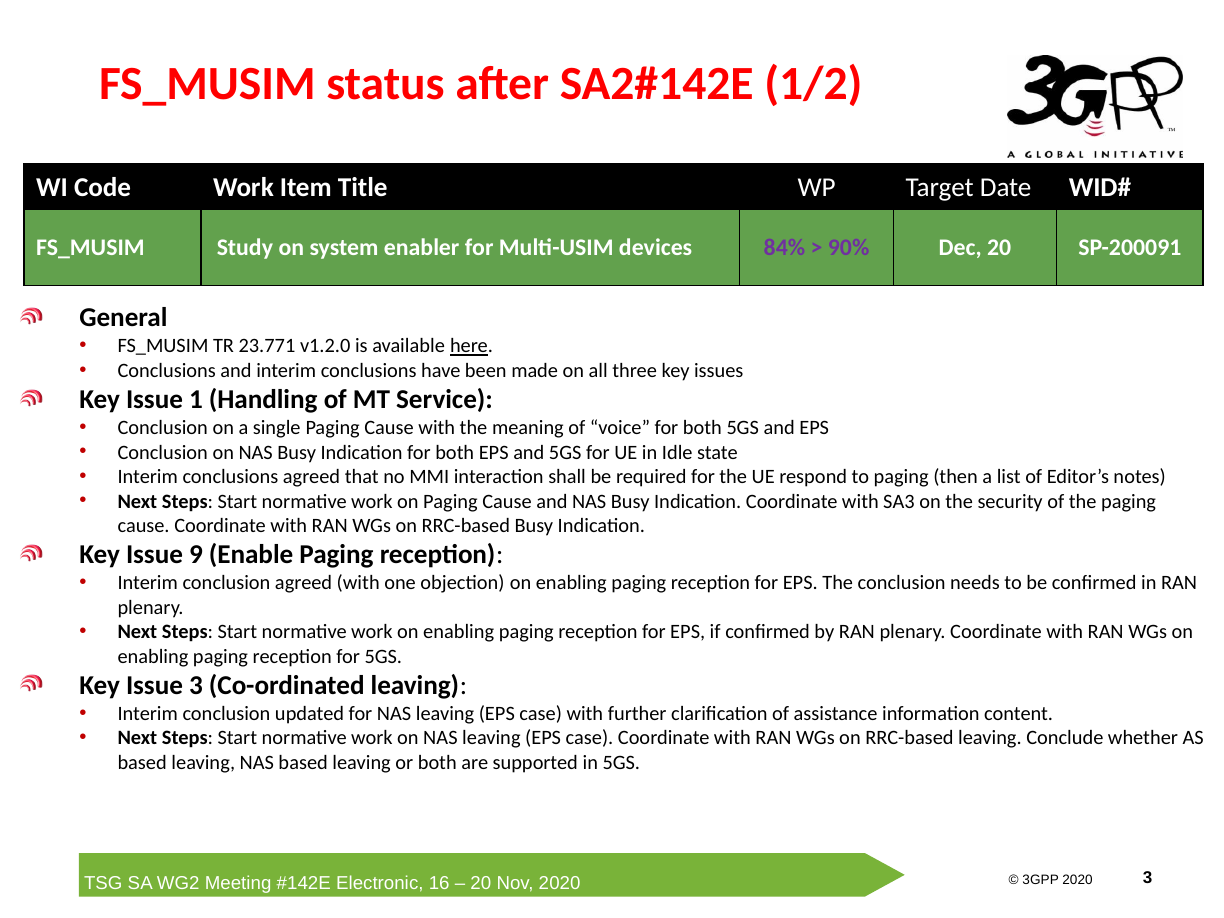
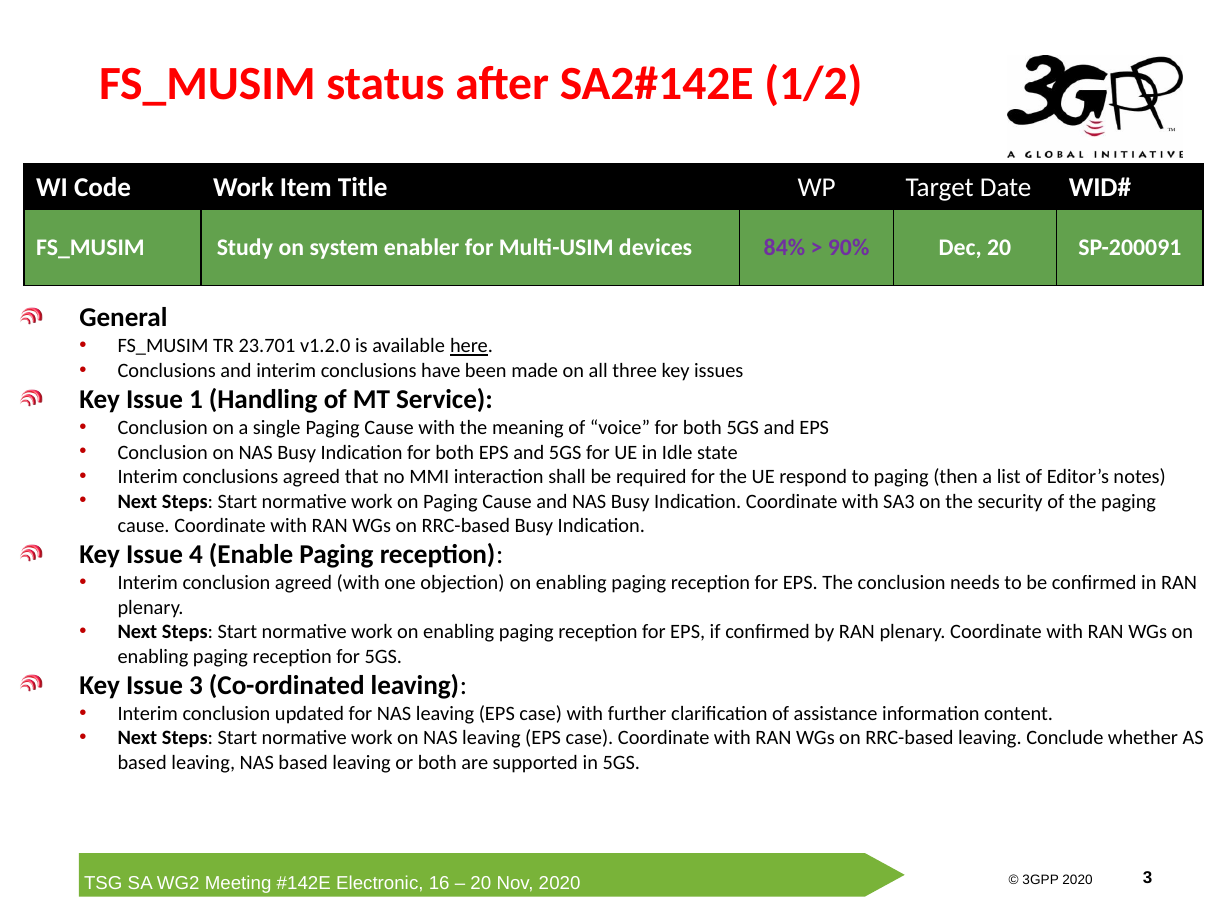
23.771: 23.771 -> 23.701
9: 9 -> 4
